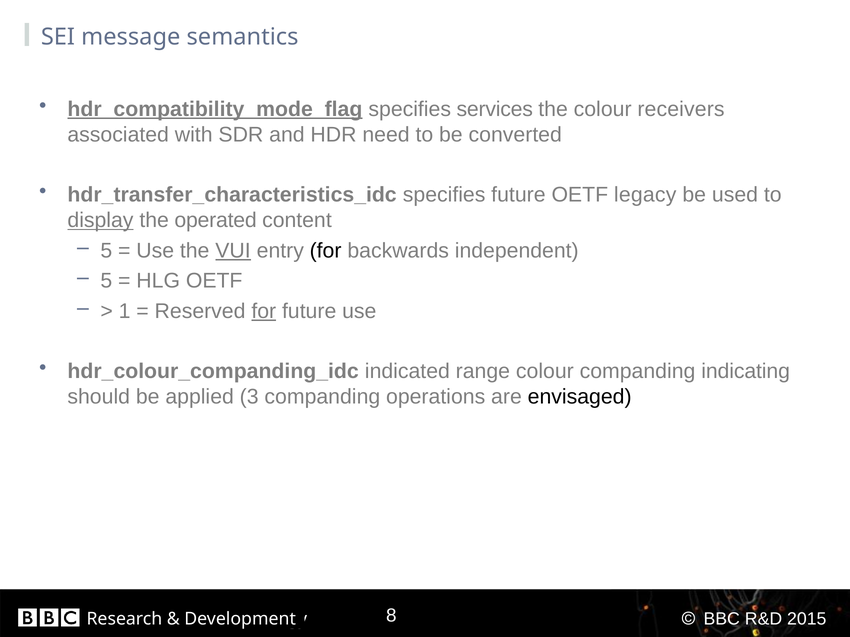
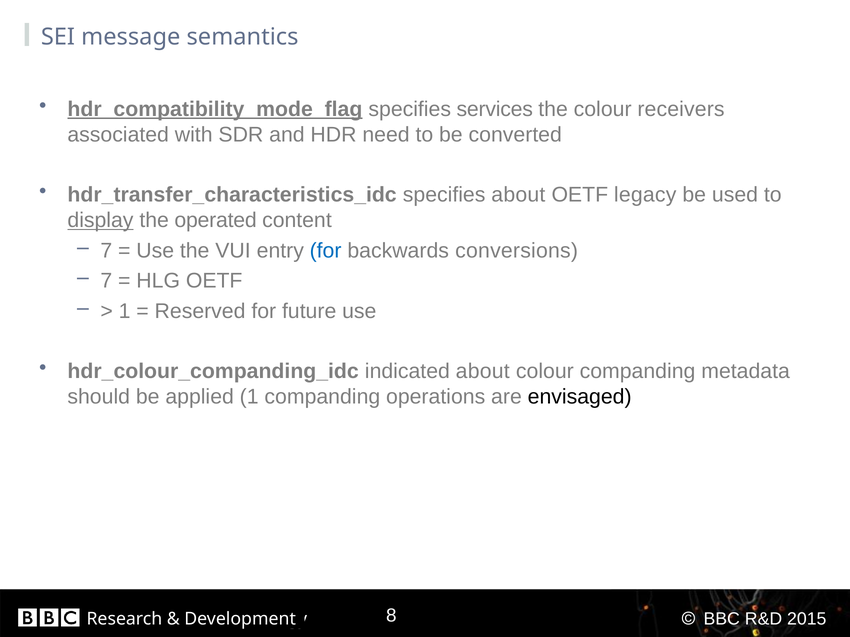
specifies future: future -> about
5 at (106, 251): 5 -> 7
VUI underline: present -> none
for at (326, 251) colour: black -> blue
independent: independent -> conversions
5 at (106, 281): 5 -> 7
for at (264, 311) underline: present -> none
indicated range: range -> about
indicating: indicating -> metadata
applied 3: 3 -> 1
